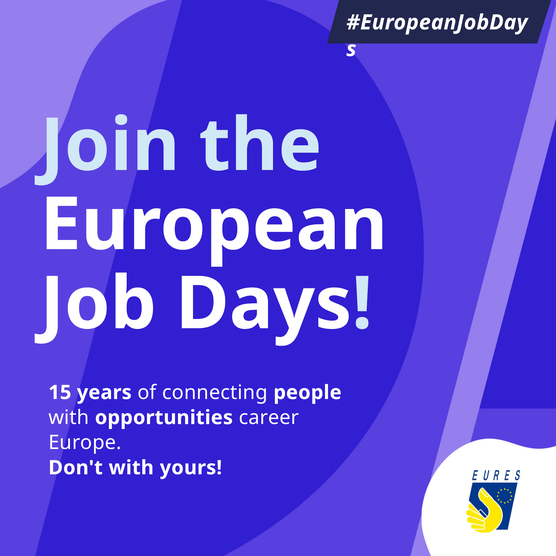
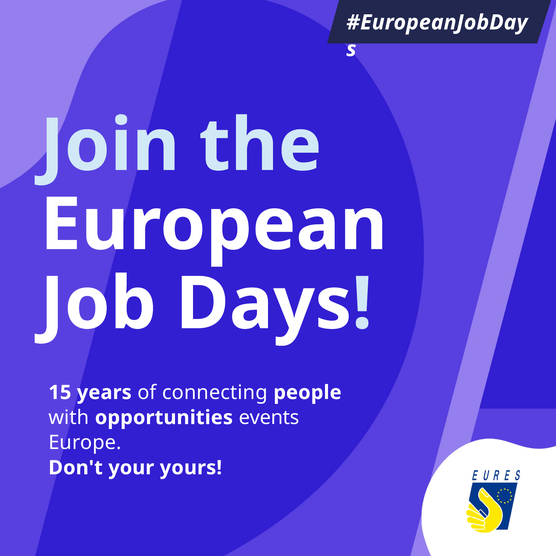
career: career -> events
Don't with: with -> your
